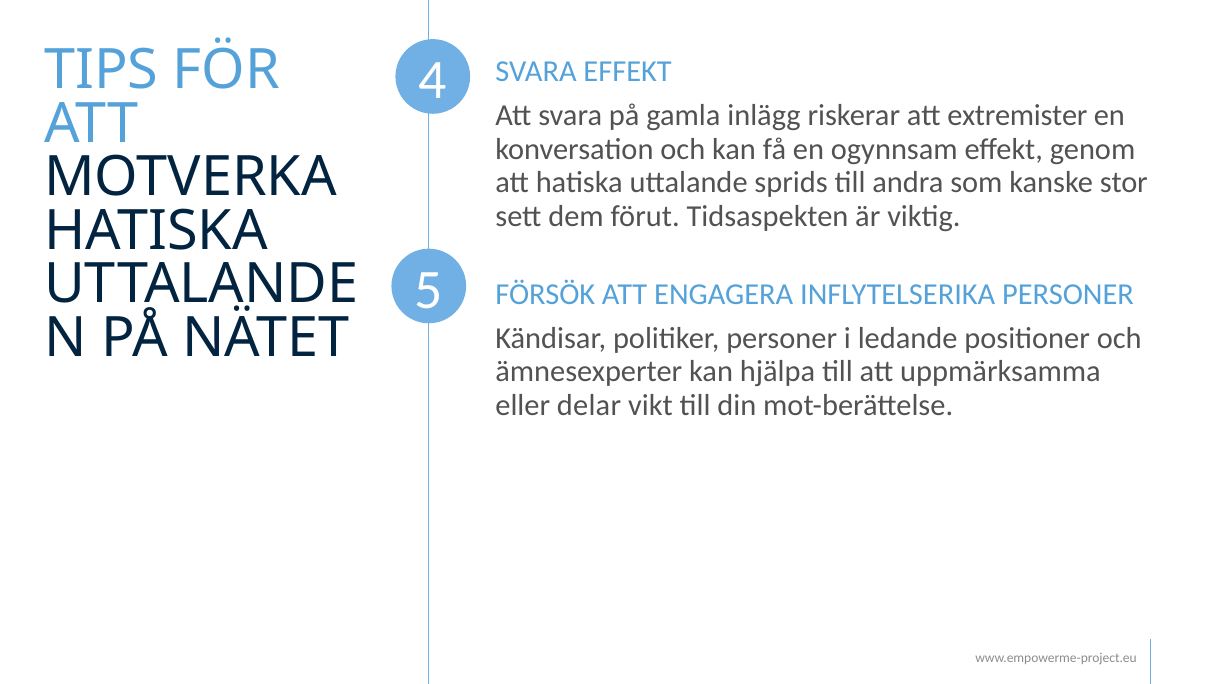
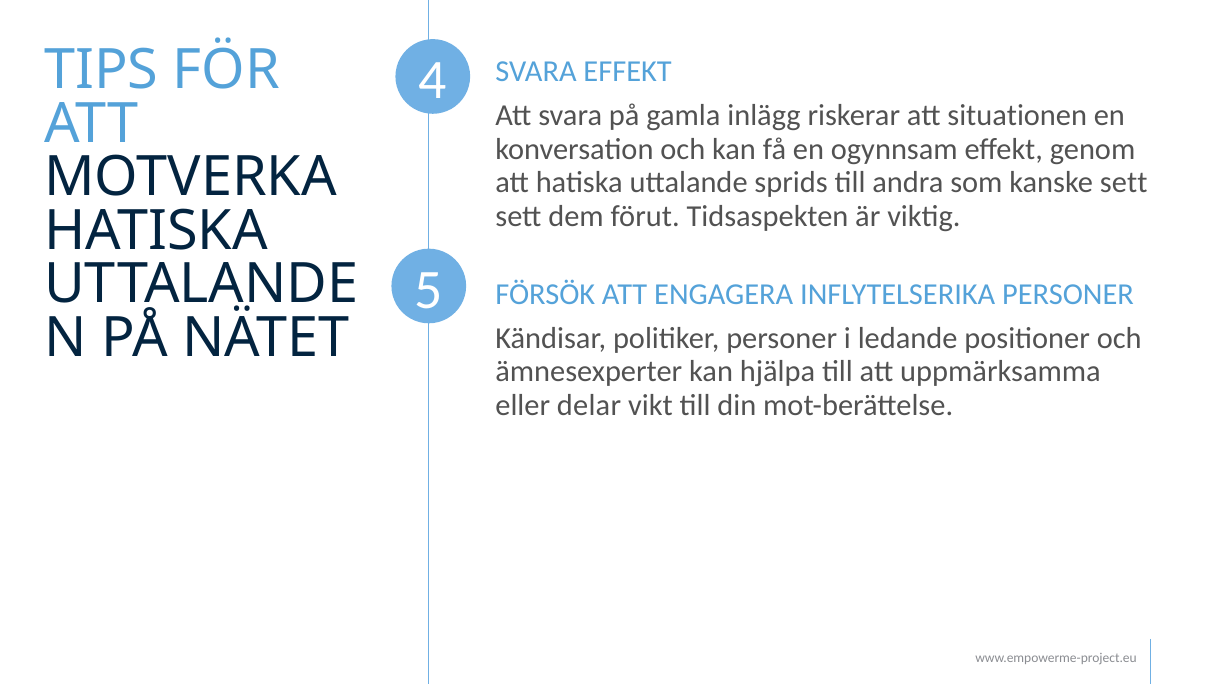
extremister: extremister -> situationen
kanske stor: stor -> sett
